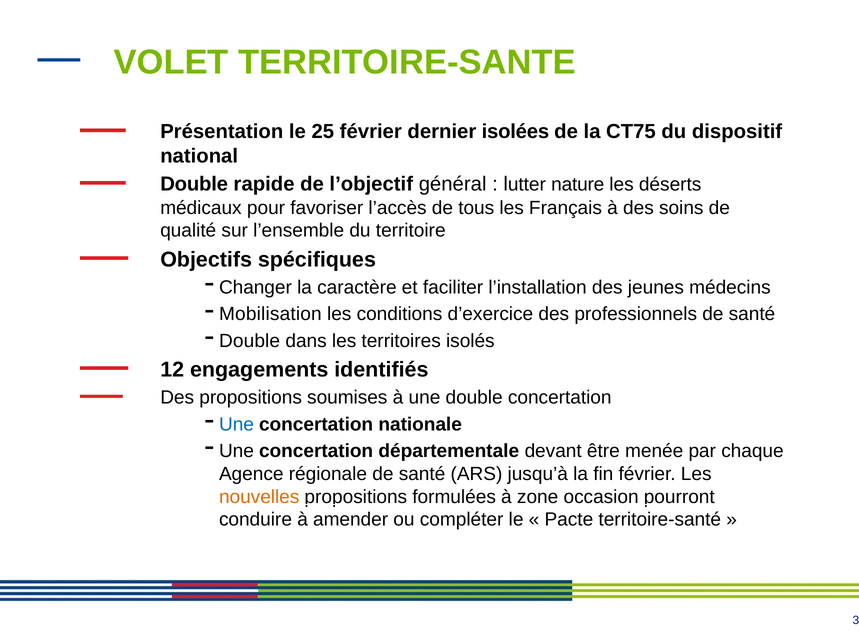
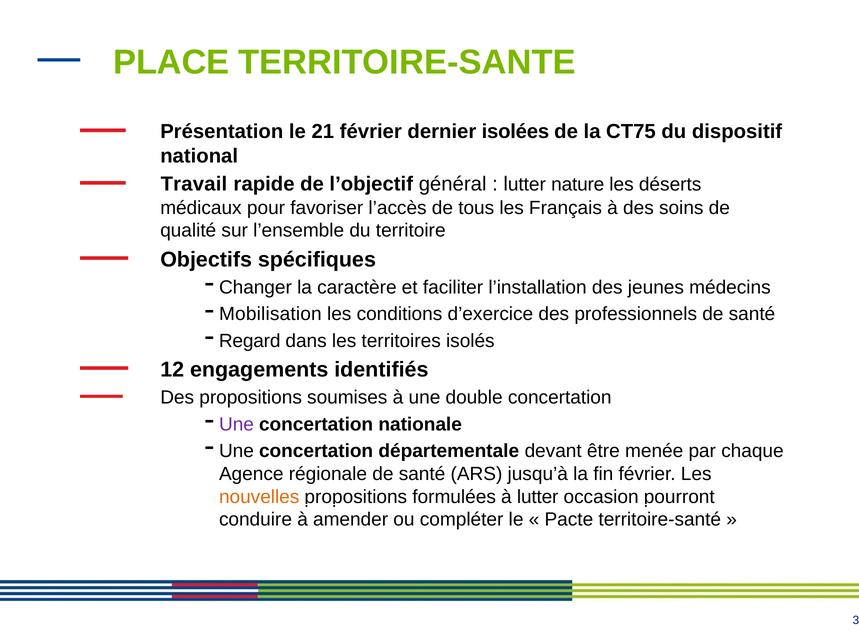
VOLET: VOLET -> PLACE
25: 25 -> 21
Double at (194, 184): Double -> Travail
Double at (250, 341): Double -> Regard
Une at (236, 424) colour: blue -> purple
à zone: zone -> lutter
